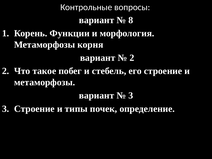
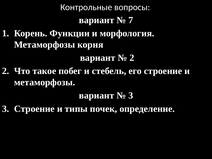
8: 8 -> 7
